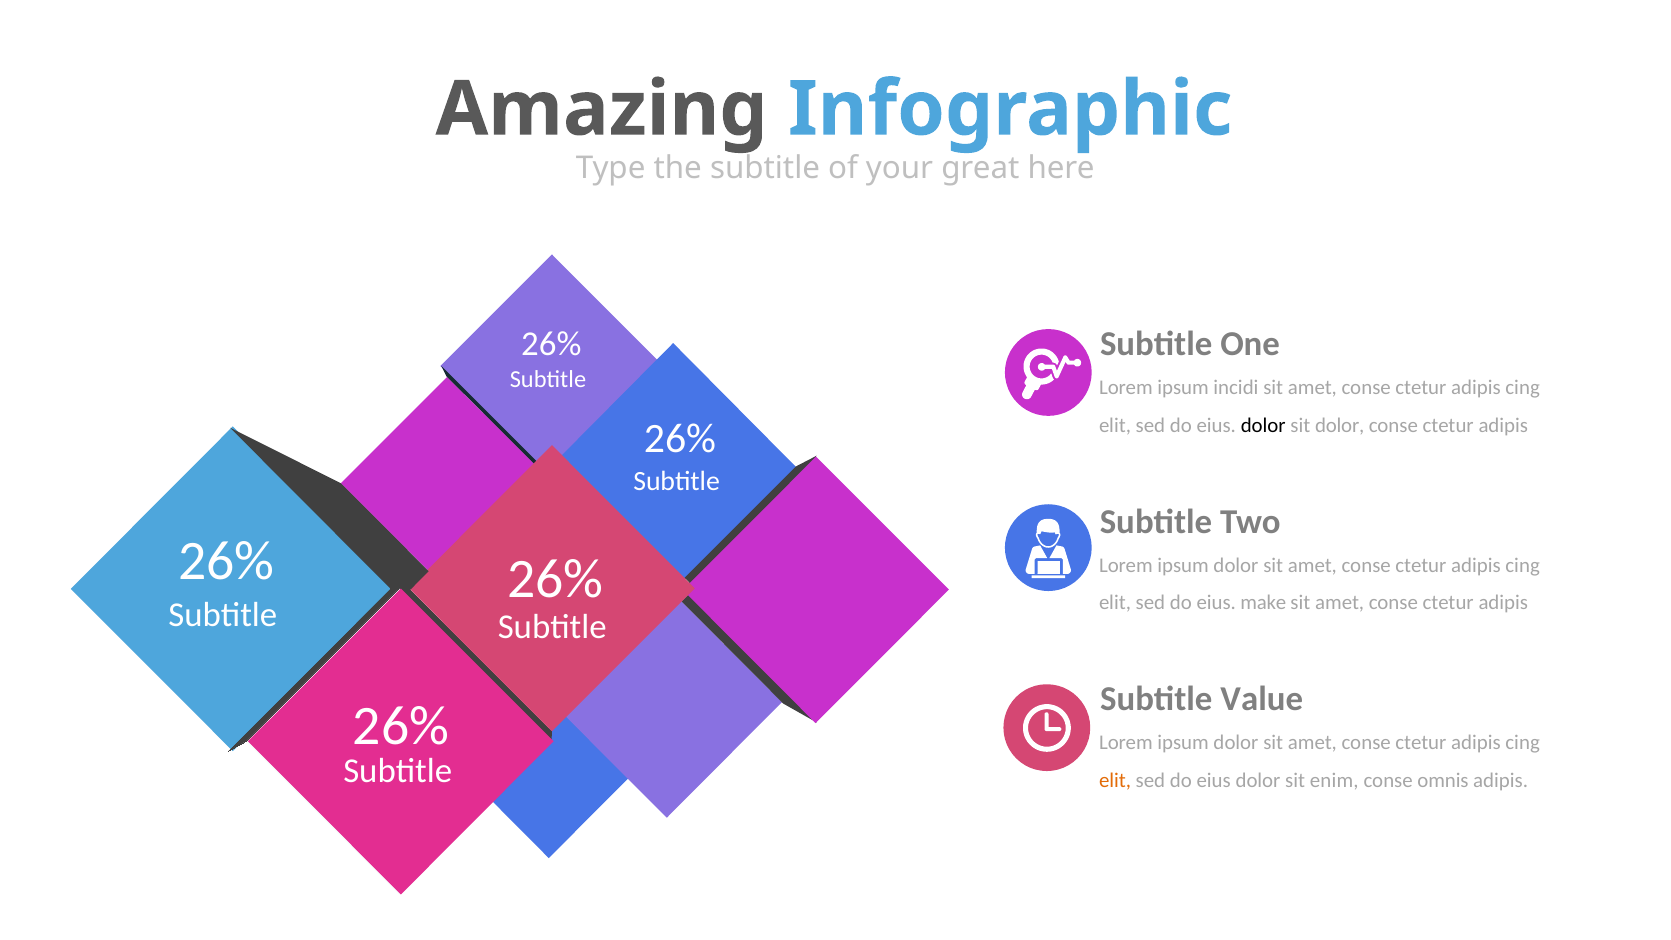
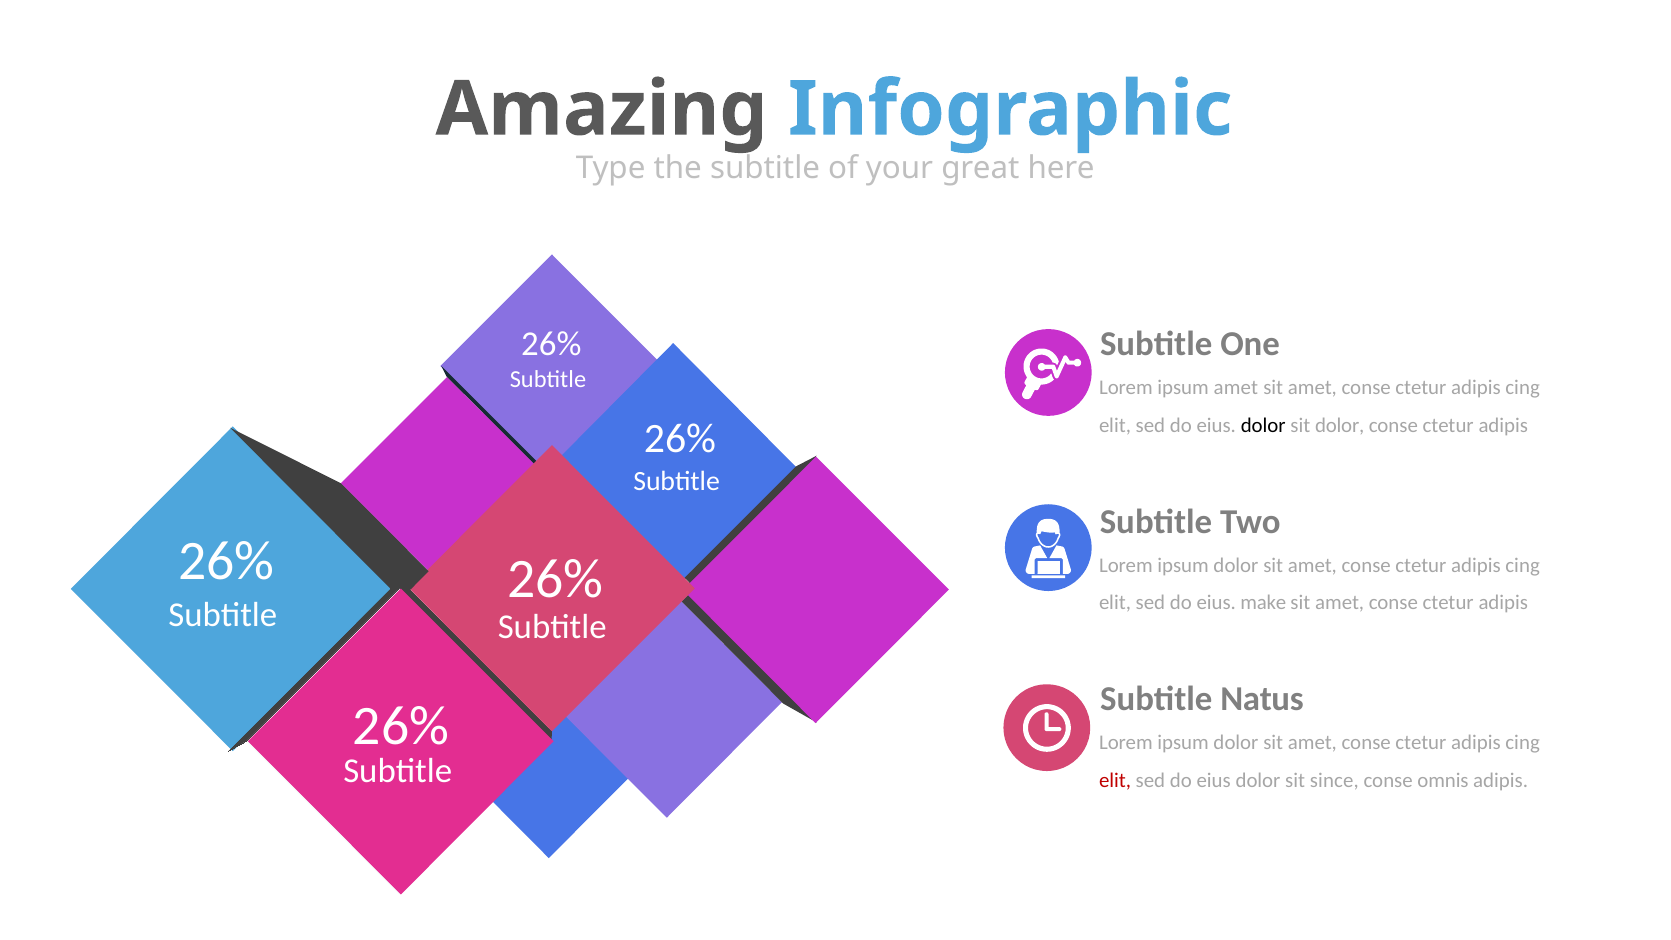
ipsum incidi: incidi -> amet
Value: Value -> Natus
elit at (1115, 781) colour: orange -> red
enim: enim -> since
